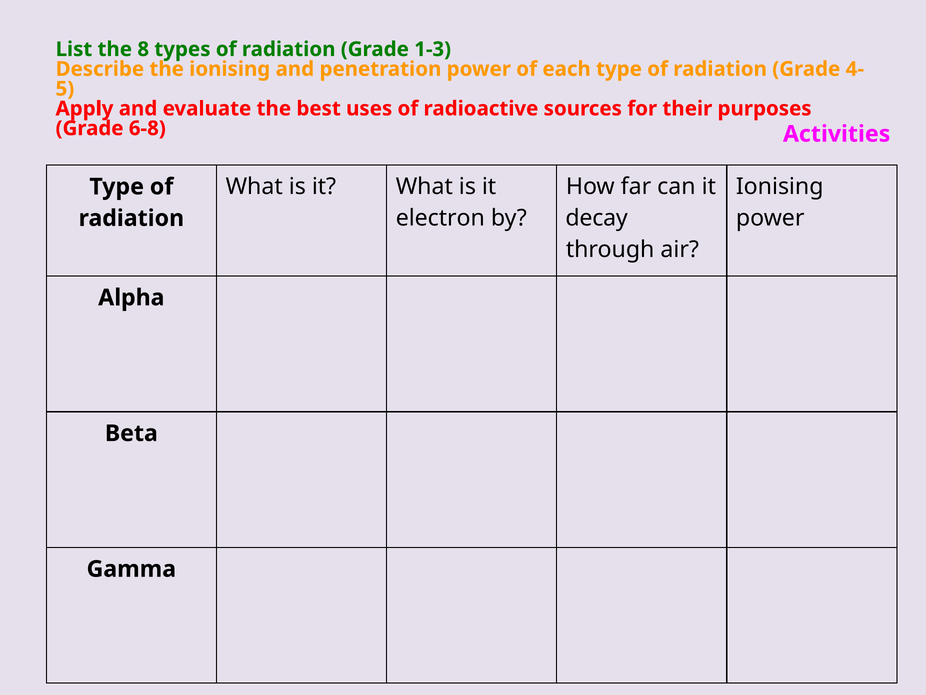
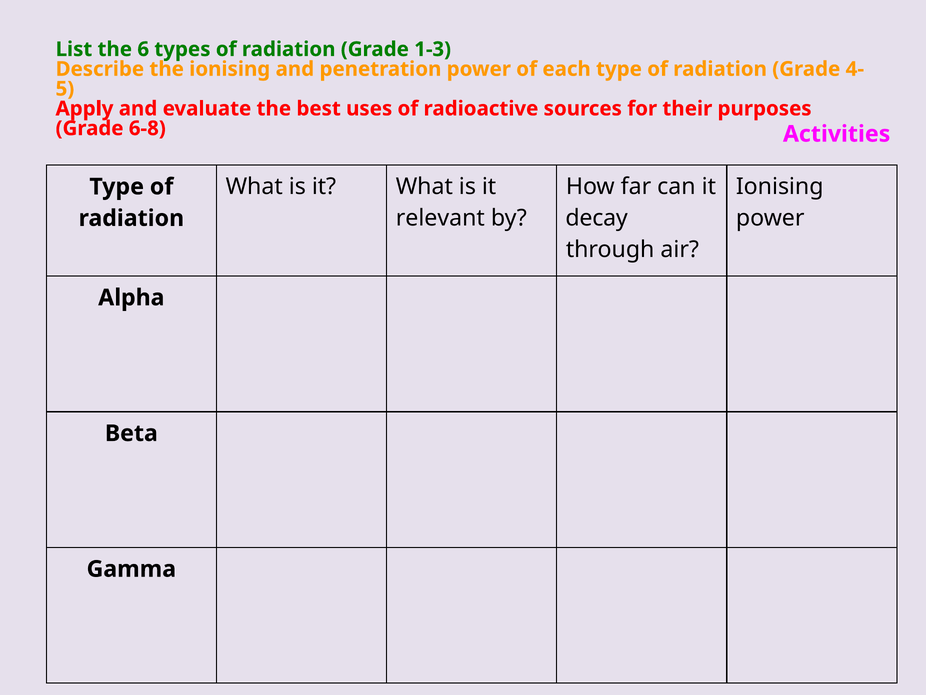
8: 8 -> 6
electron: electron -> relevant
